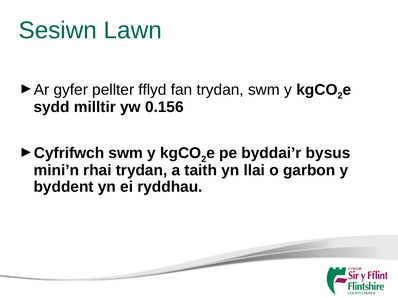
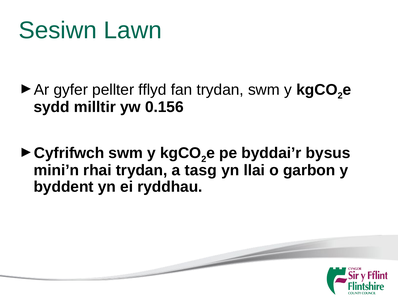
taith: taith -> tasg
